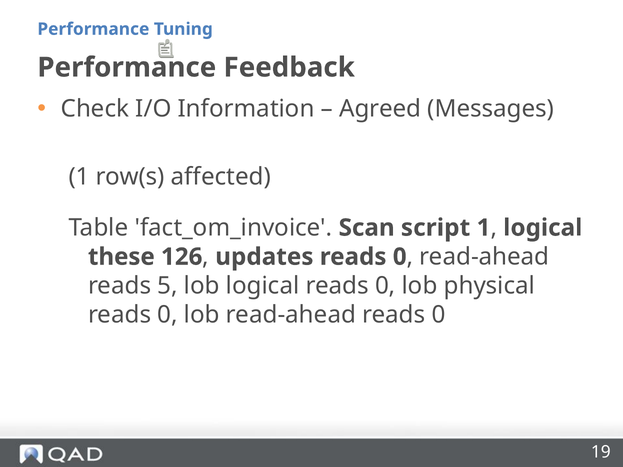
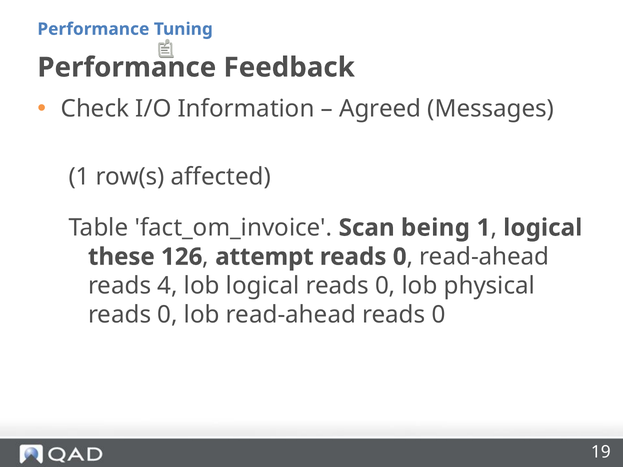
script: script -> being
updates: updates -> attempt
5: 5 -> 4
